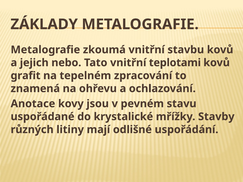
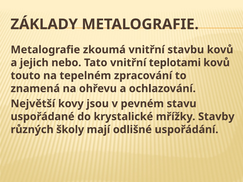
grafit: grafit -> touto
Anotace: Anotace -> Největší
litiny: litiny -> školy
